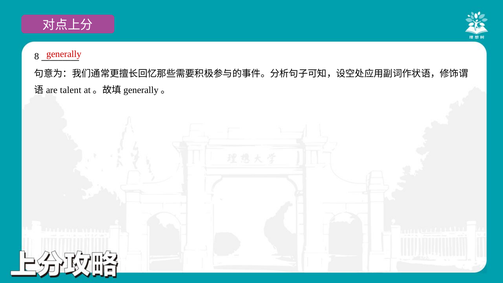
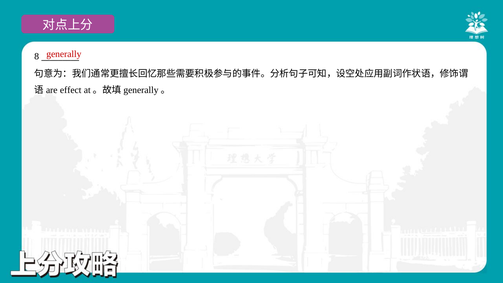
talent: talent -> effect
